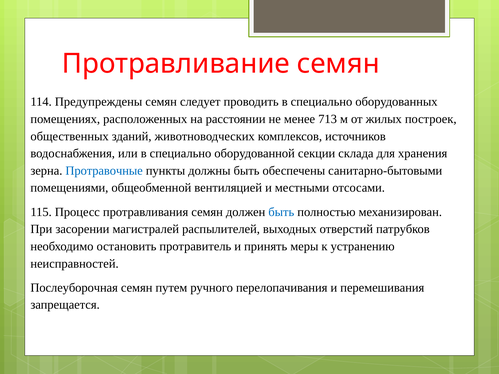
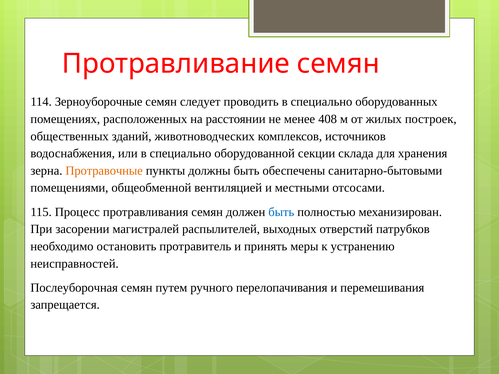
Предупреждены: Предупреждены -> Зерноуборочные
713: 713 -> 408
Протравочные colour: blue -> orange
